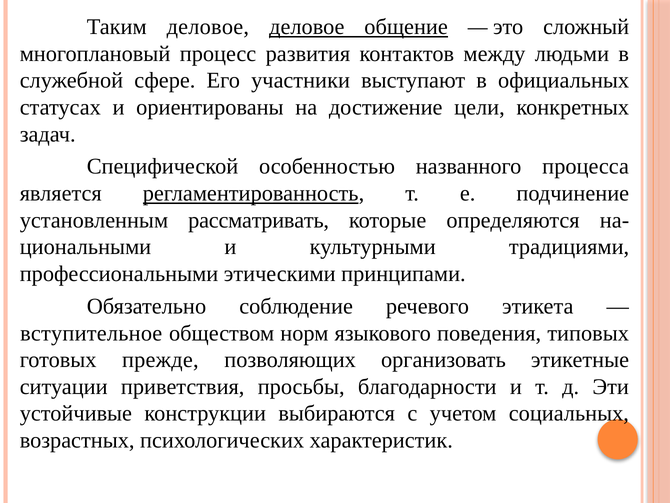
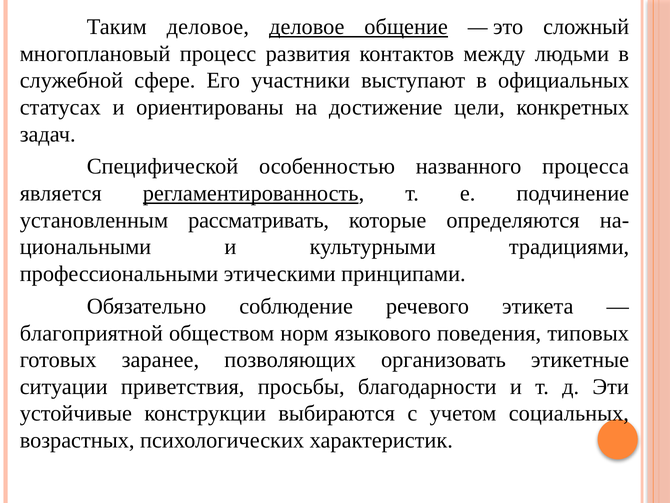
вступительное: вступительное -> благоприятной
прежде: прежде -> заранее
